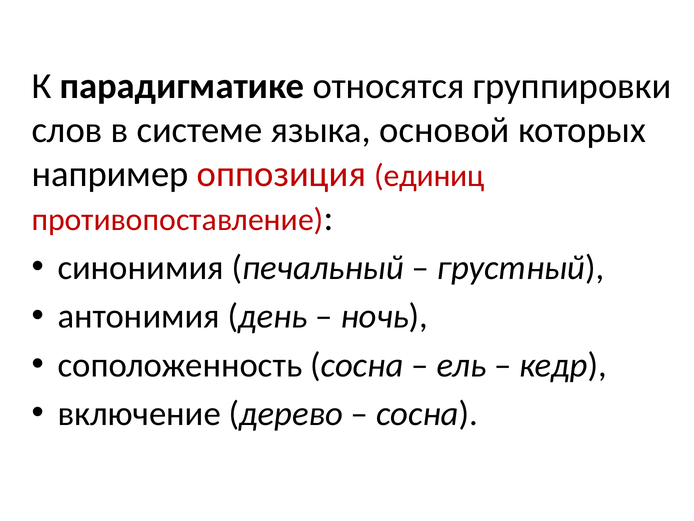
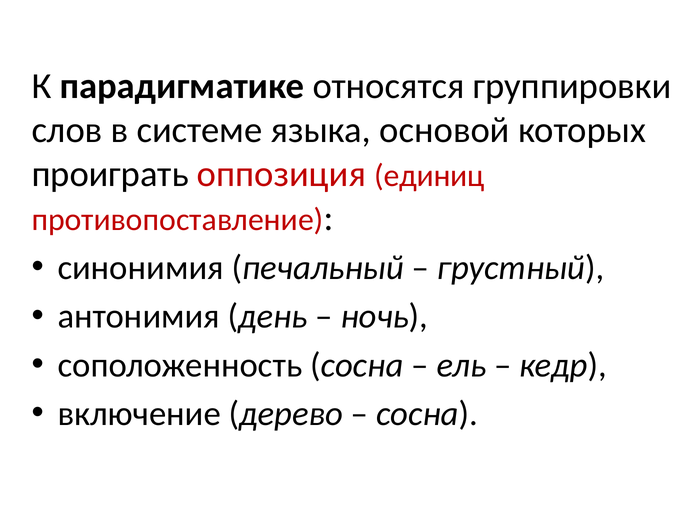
например: например -> проиграть
